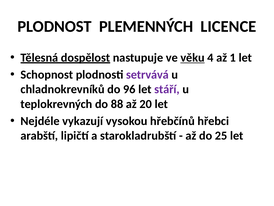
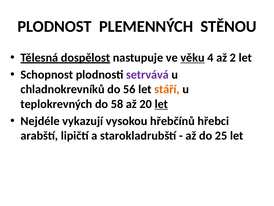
LICENCE: LICENCE -> STĚNOU
1: 1 -> 2
96: 96 -> 56
stáří colour: purple -> orange
88: 88 -> 58
let at (161, 104) underline: none -> present
